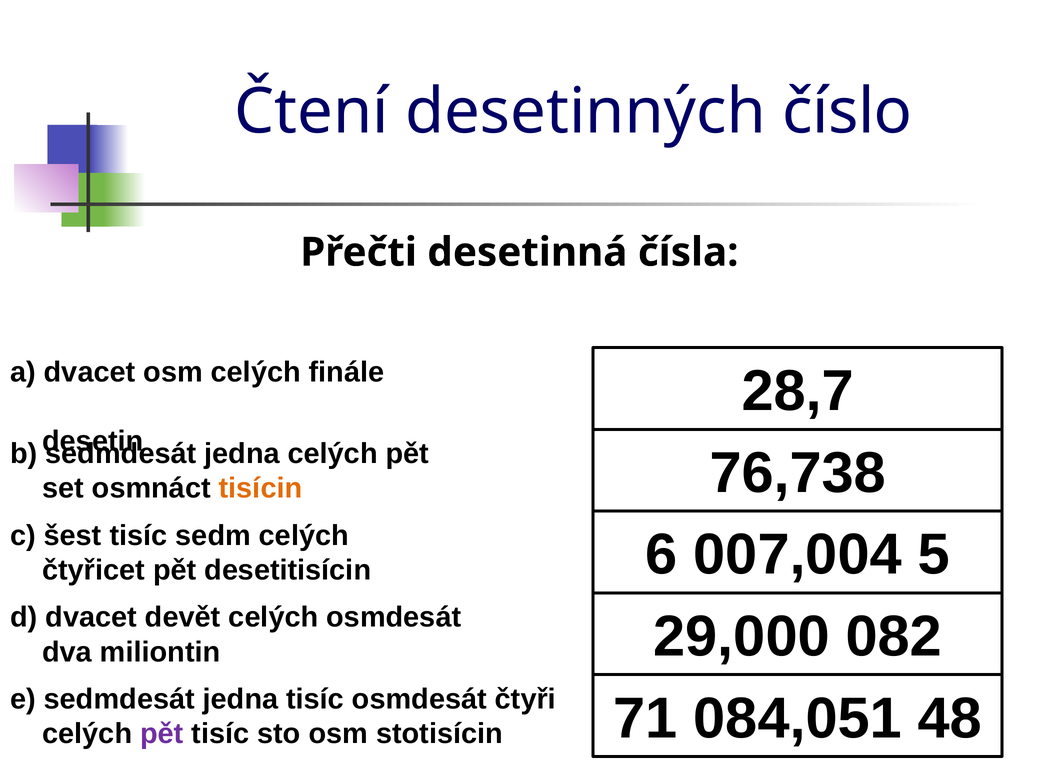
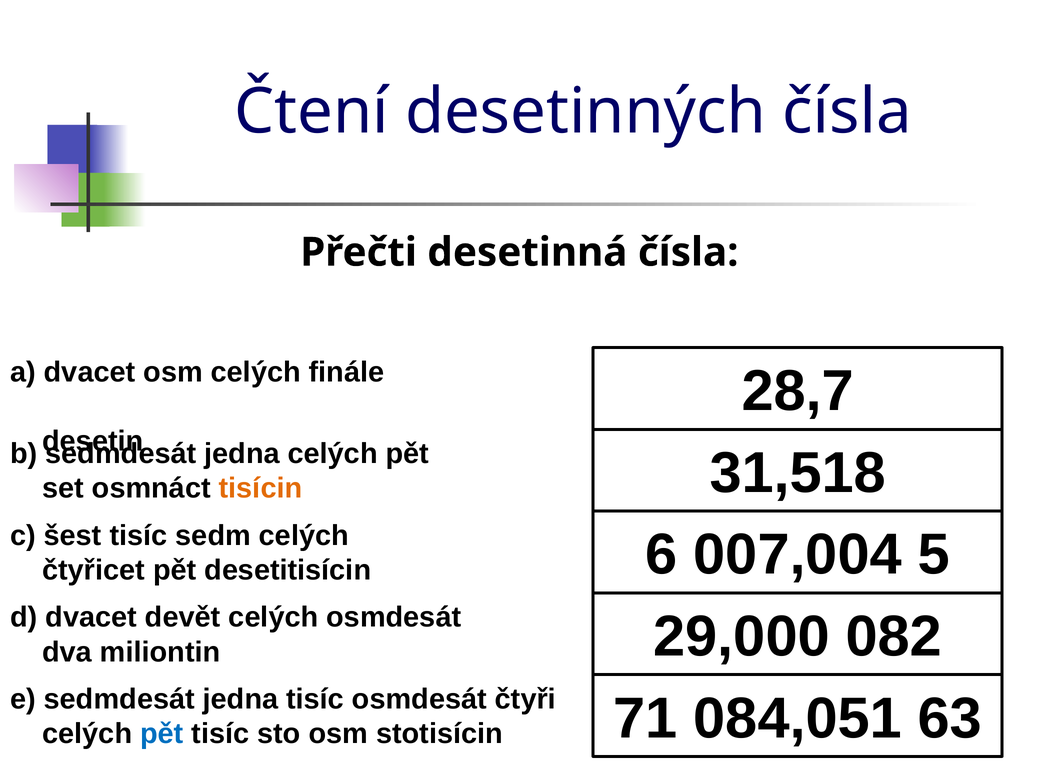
desetinných číslo: číslo -> čísla
76,738: 76,738 -> 31,518
48: 48 -> 63
pět at (162, 734) colour: purple -> blue
